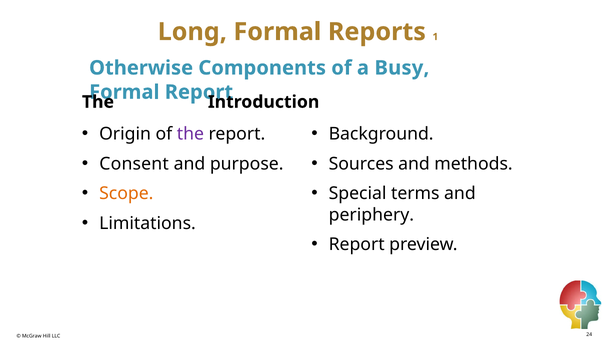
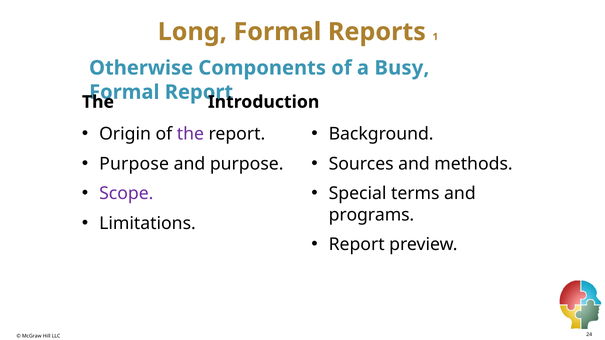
Consent at (134, 164): Consent -> Purpose
Scope colour: orange -> purple
periphery: periphery -> programs
